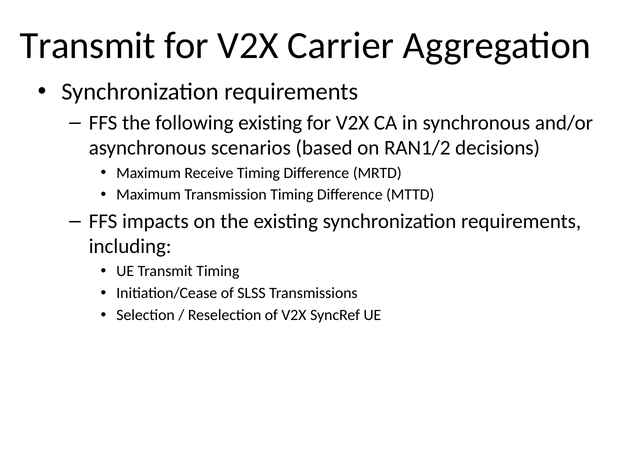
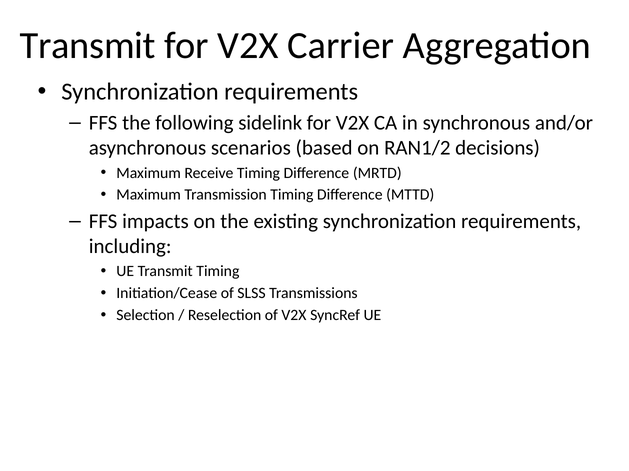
following existing: existing -> sidelink
